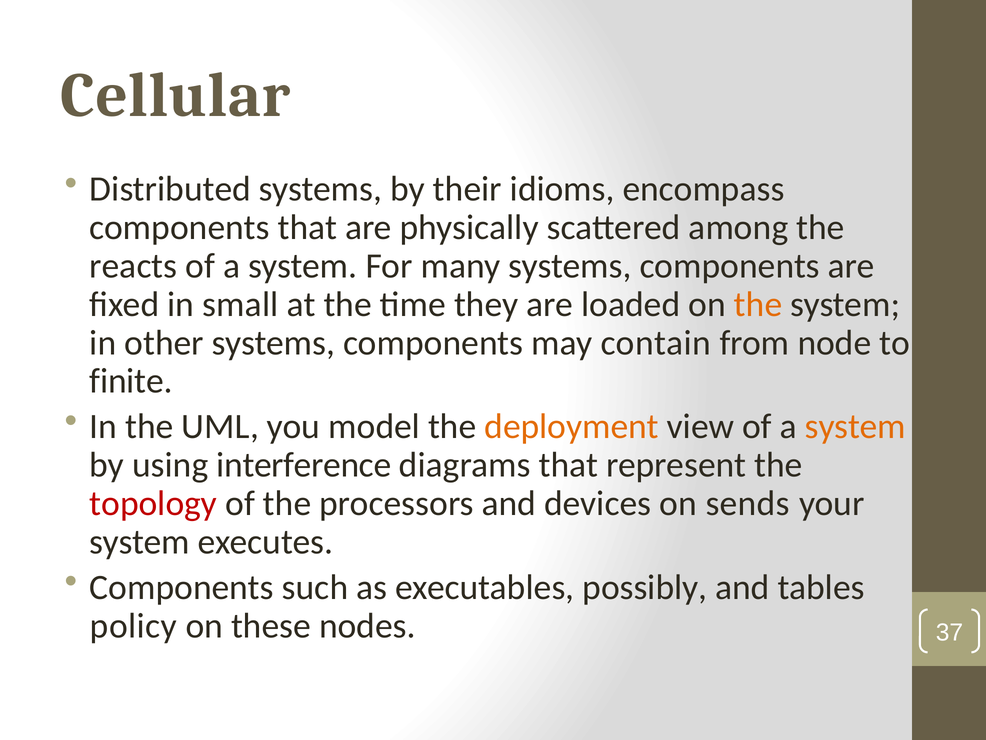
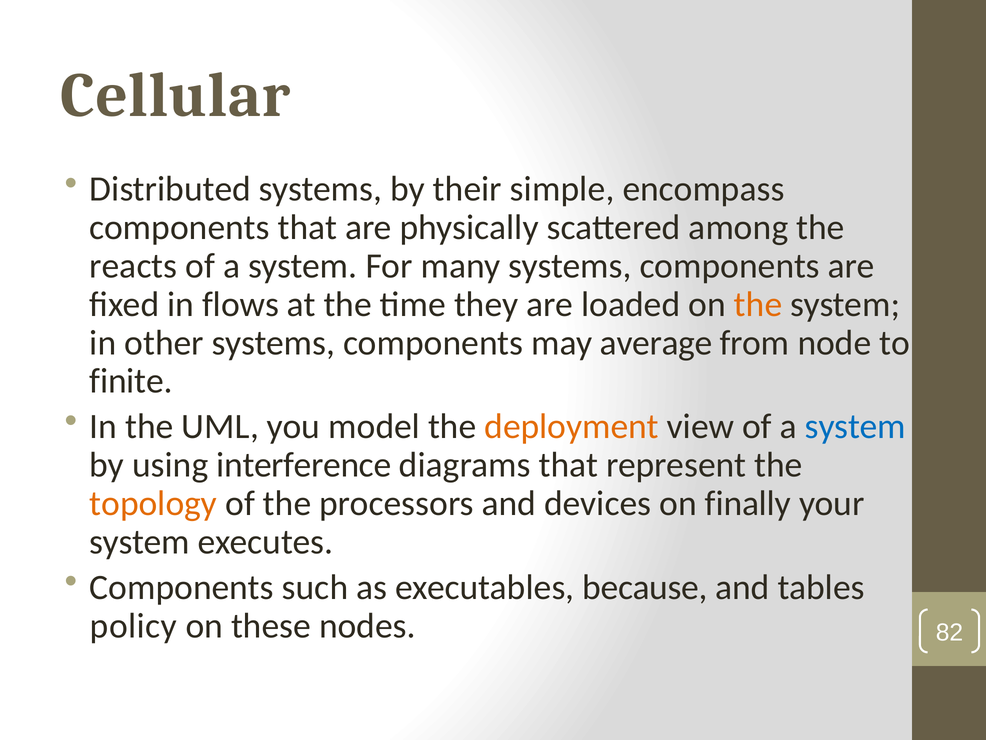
idioms: idioms -> simple
small: small -> flows
contain: contain -> average
system at (855, 426) colour: orange -> blue
topology colour: red -> orange
sends: sends -> finally
possibly: possibly -> because
37: 37 -> 82
